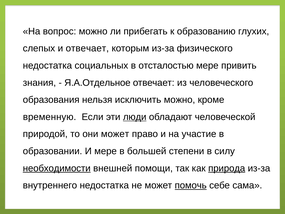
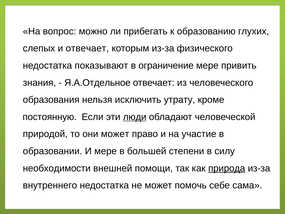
социальных: социальных -> показывают
отсталостью: отсталостью -> ограничение
исключить можно: можно -> утрату
временную: временную -> постоянную
необходимости underline: present -> none
помочь underline: present -> none
